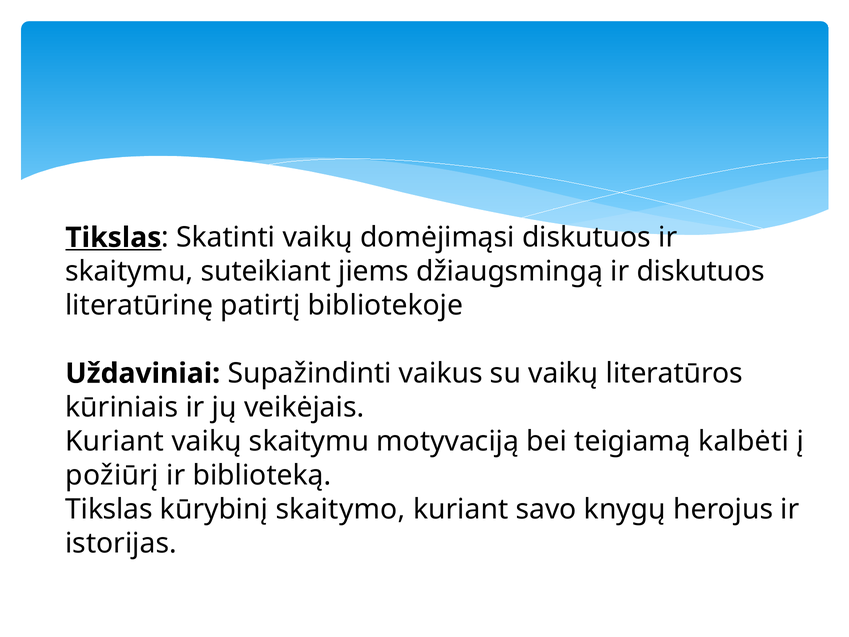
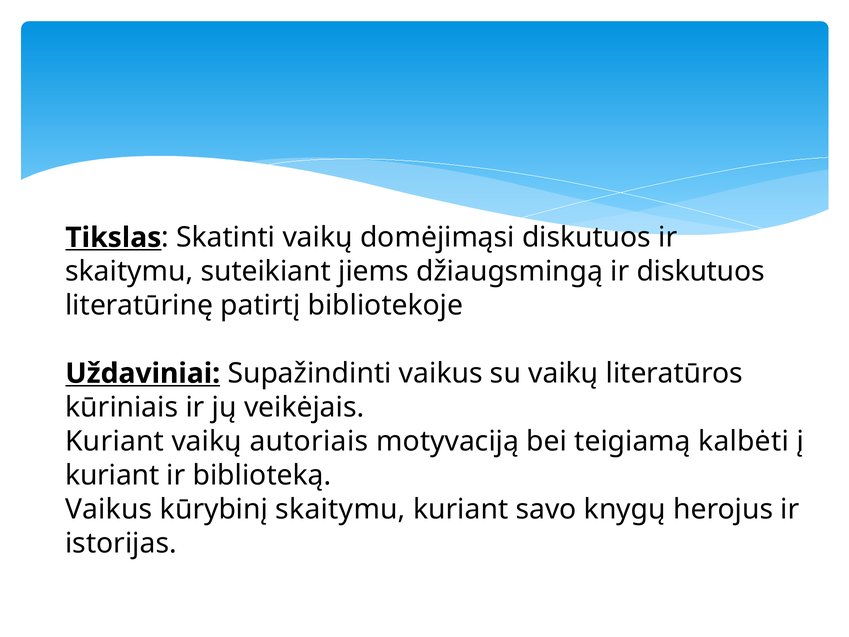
Uždaviniai underline: none -> present
vaikų skaitymu: skaitymu -> autoriais
požiūrį at (112, 475): požiūrį -> kuriant
Tikslas at (109, 509): Tikslas -> Vaikus
kūrybinį skaitymo: skaitymo -> skaitymu
